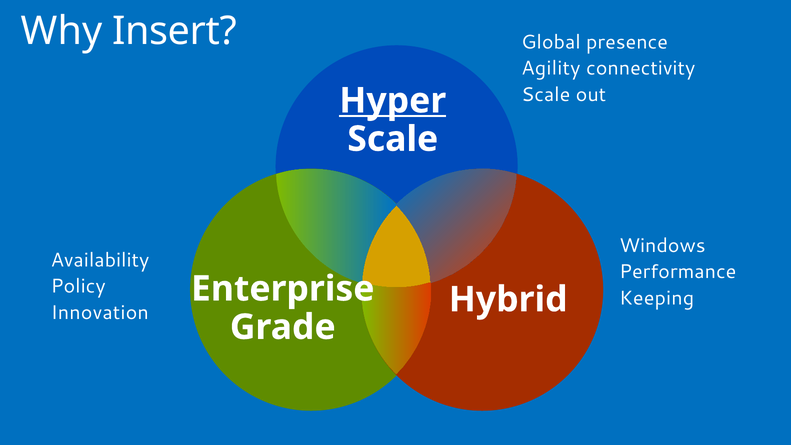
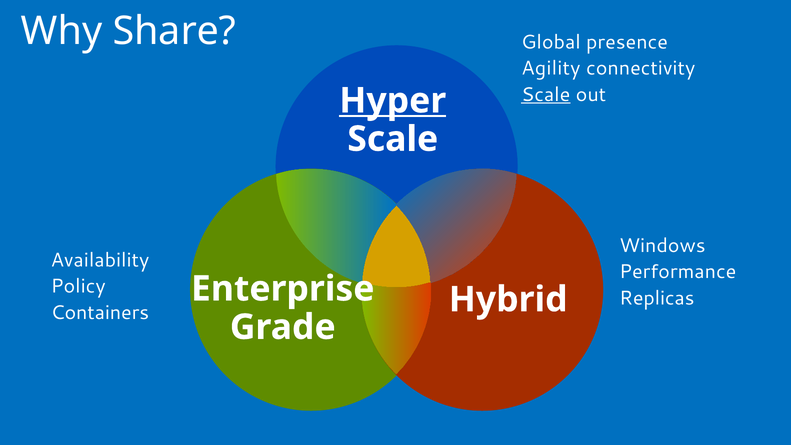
Insert: Insert -> Share
Scale at (546, 94) underline: none -> present
Keeping: Keeping -> Replicas
Innovation: Innovation -> Containers
